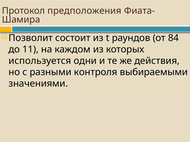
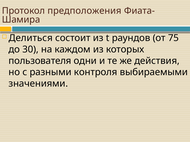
Позволит: Позволит -> Делиться
84: 84 -> 75
11: 11 -> 30
используется: используется -> пользователя
